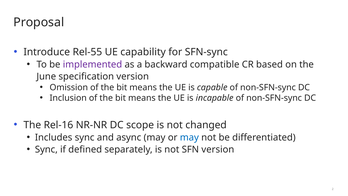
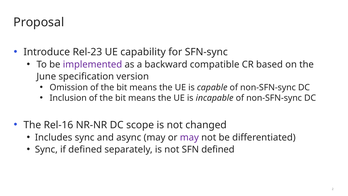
Rel-55: Rel-55 -> Rel-23
may at (189, 137) colour: blue -> purple
SFN version: version -> defined
